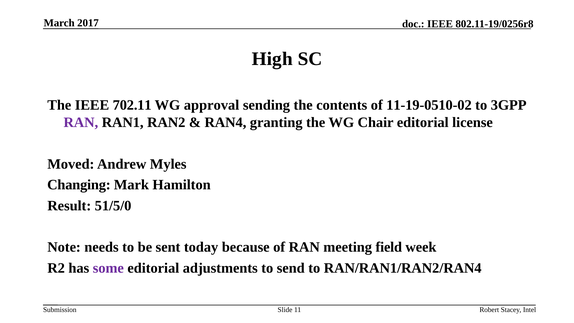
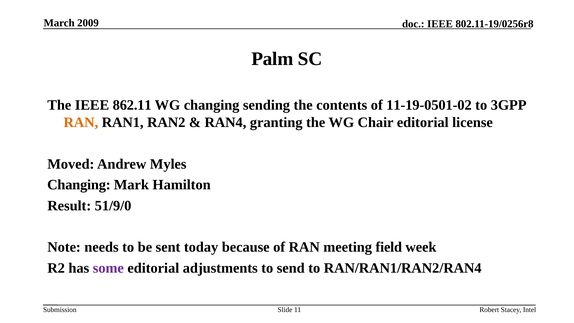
2017: 2017 -> 2009
High: High -> Palm
702.11: 702.11 -> 862.11
WG approval: approval -> changing
11-19-0510-02: 11-19-0510-02 -> 11-19-0501-02
RAN at (81, 122) colour: purple -> orange
51/5/0: 51/5/0 -> 51/9/0
